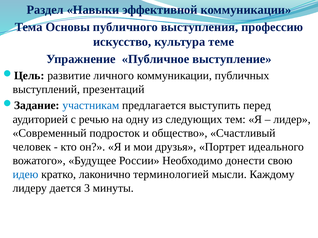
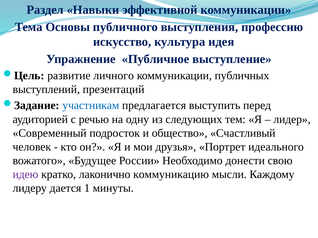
теме: теме -> идея
идею colour: blue -> purple
терминологией: терминологией -> коммуникацию
3: 3 -> 1
